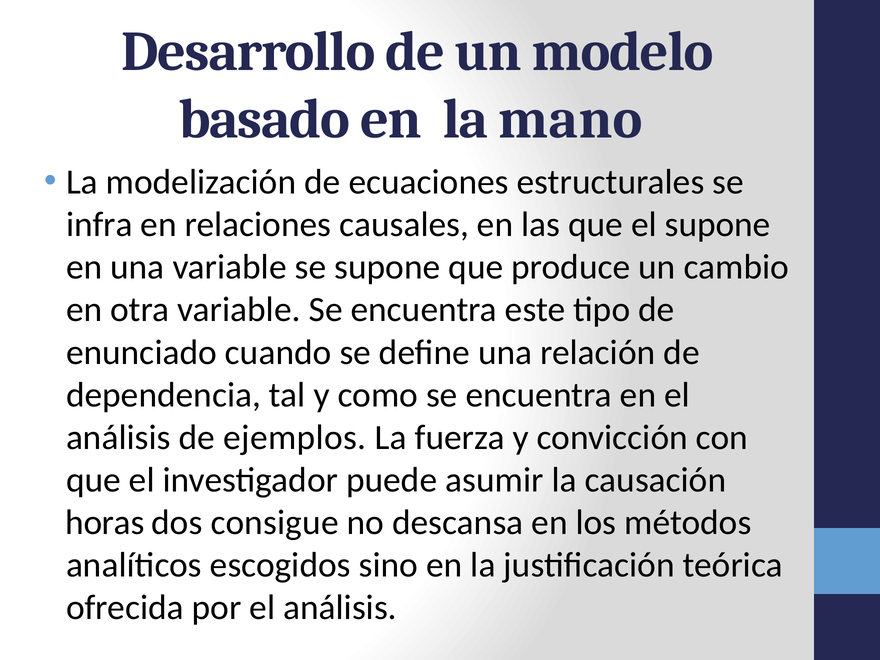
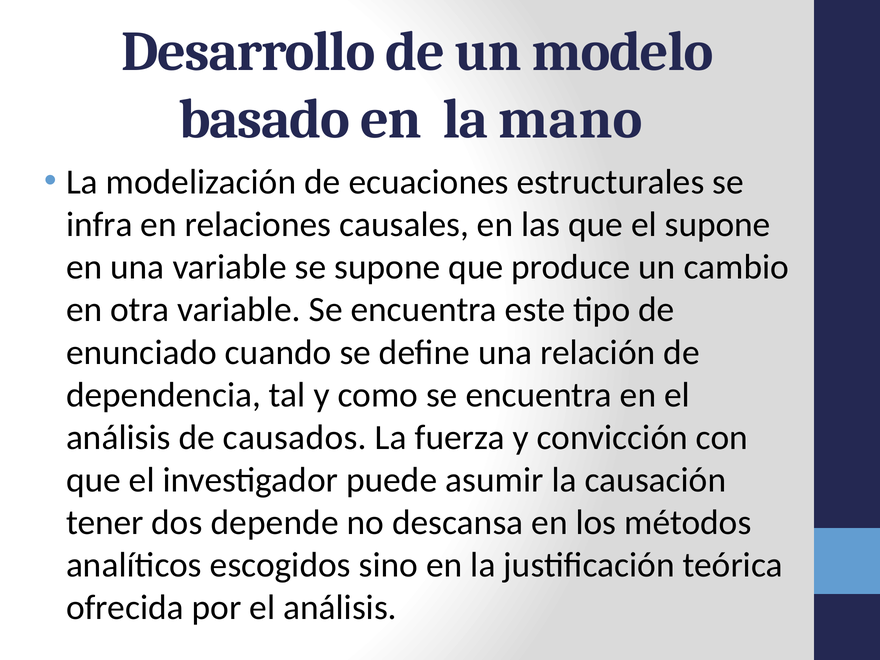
ejemplos: ejemplos -> causados
horas: horas -> tener
consigue: consigue -> depende
